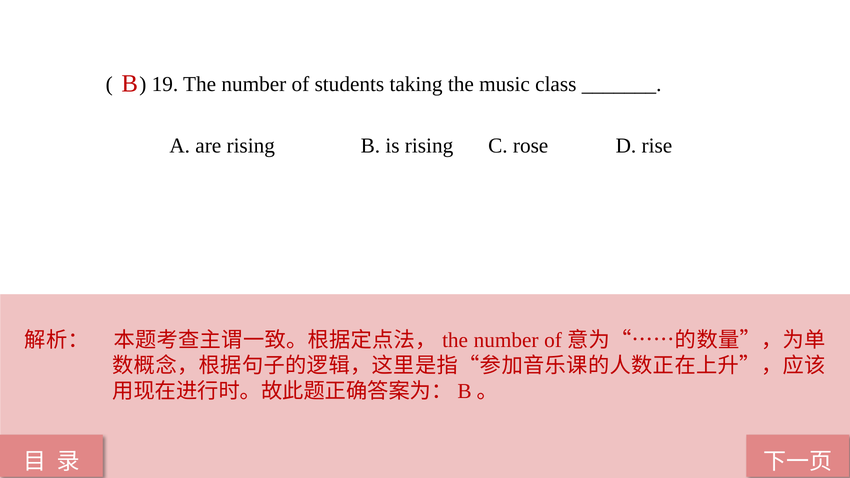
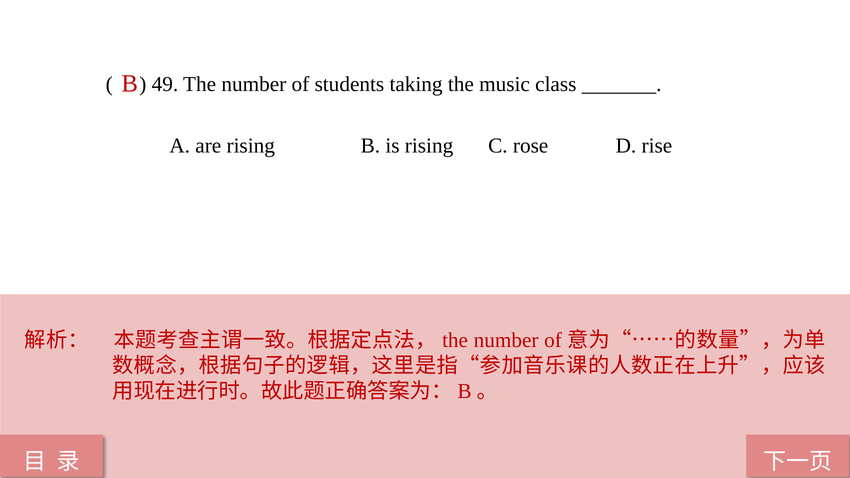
19: 19 -> 49
